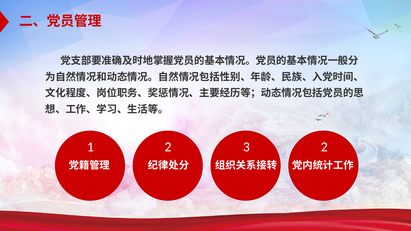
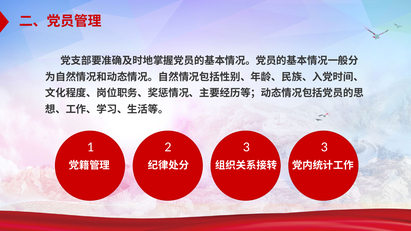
1 2: 2 -> 3
